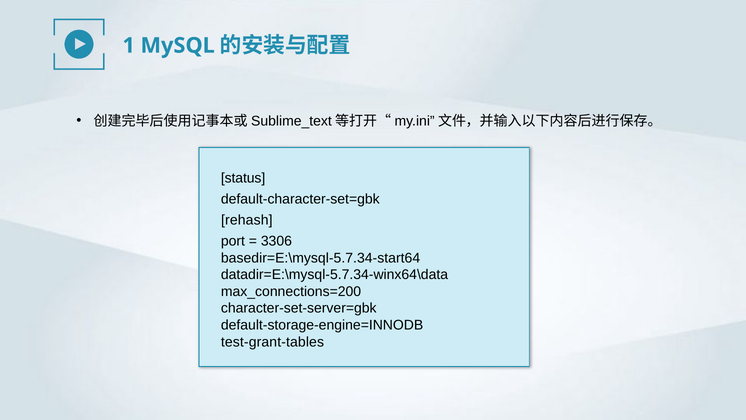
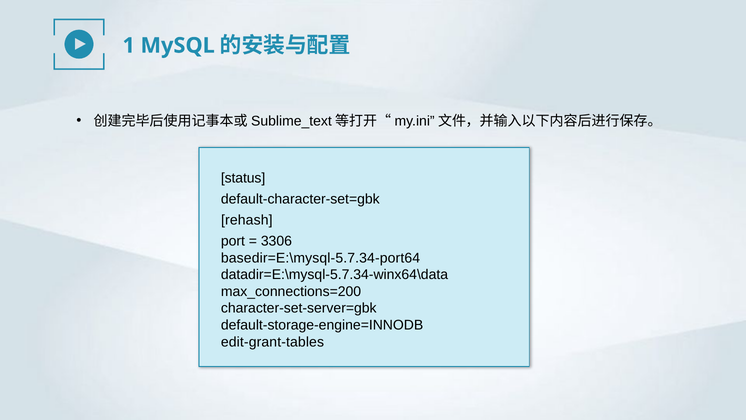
basedir=E:\mysql-5.7.34-start64: basedir=E:\mysql-5.7.34-start64 -> basedir=E:\mysql-5.7.34-port64
test-grant-tables: test-grant-tables -> edit-grant-tables
